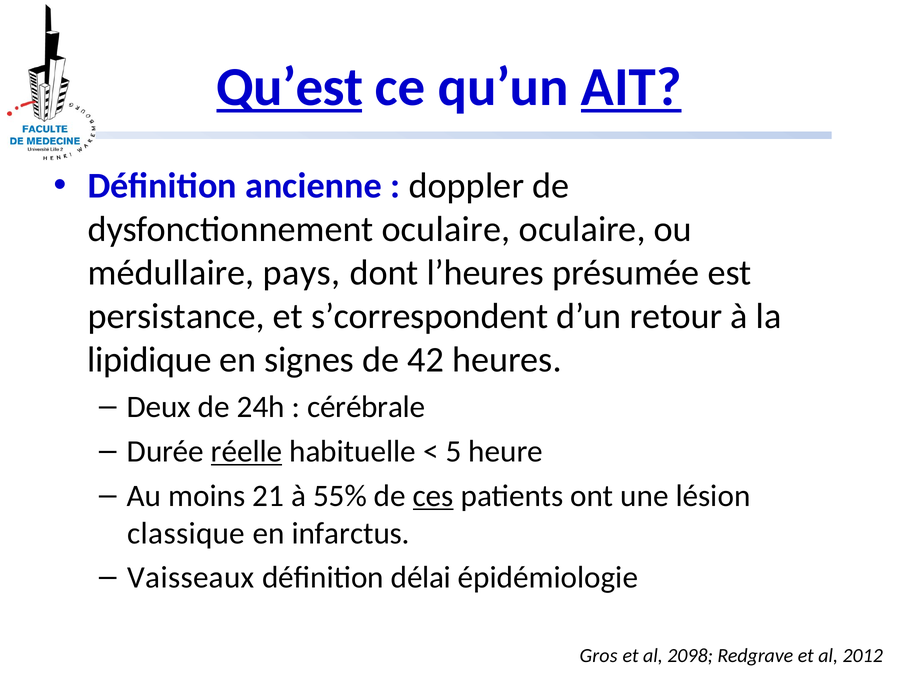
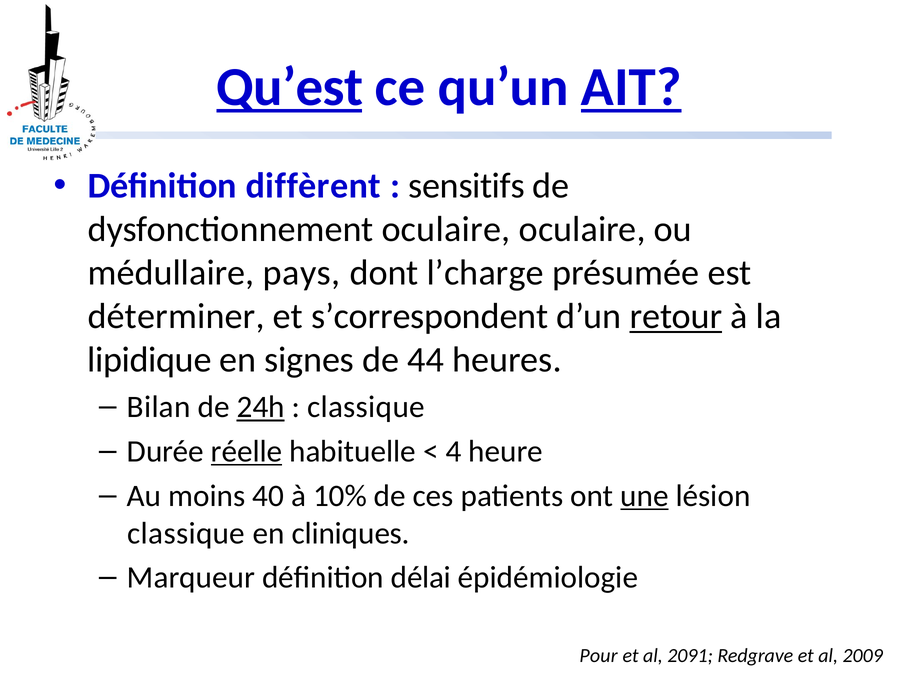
ancienne: ancienne -> diffèrent
doppler: doppler -> sensitifs
l’heures: l’heures -> l’charge
persistance: persistance -> déterminer
retour underline: none -> present
42: 42 -> 44
Deux: Deux -> Bilan
24h underline: none -> present
cérébrale at (366, 407): cérébrale -> classique
5: 5 -> 4
21: 21 -> 40
55%: 55% -> 10%
ces underline: present -> none
une underline: none -> present
infarctus: infarctus -> cliniques
Vaisseaux: Vaisseaux -> Marqueur
Gros: Gros -> Pour
2098: 2098 -> 2091
2012: 2012 -> 2009
